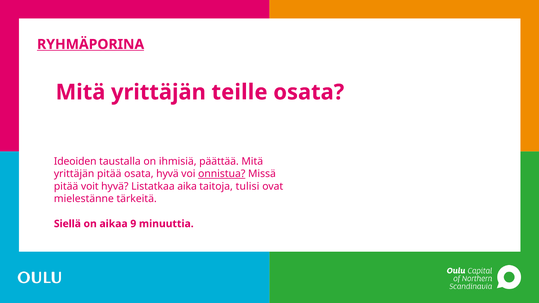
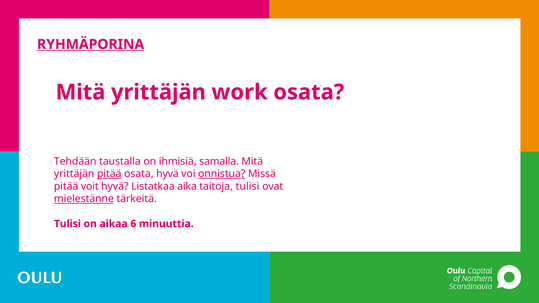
teille: teille -> work
Ideoiden: Ideoiden -> Tehdään
päättää: päättää -> samalla
pitää at (109, 174) underline: none -> present
mielestänne underline: none -> present
Siellä at (67, 224): Siellä -> Tulisi
9: 9 -> 6
